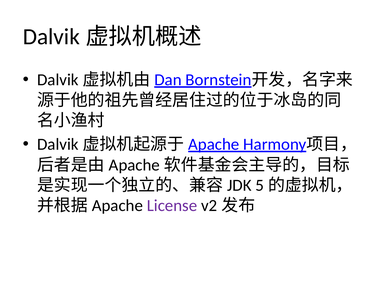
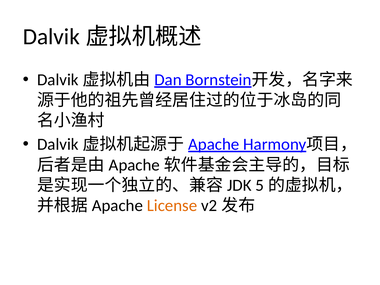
License colour: purple -> orange
